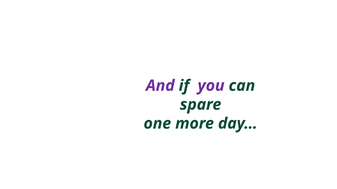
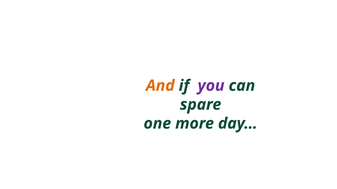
And colour: purple -> orange
